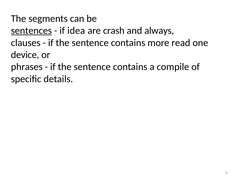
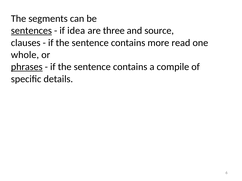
crash: crash -> three
always: always -> source
device: device -> whole
phrases underline: none -> present
